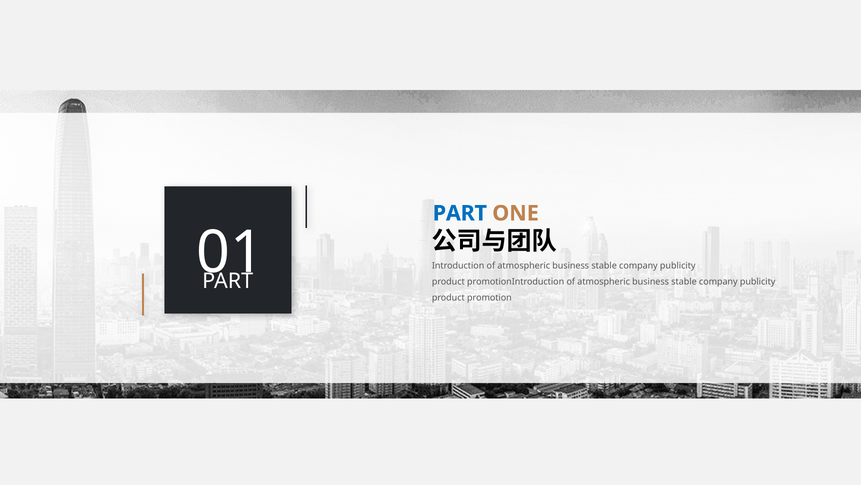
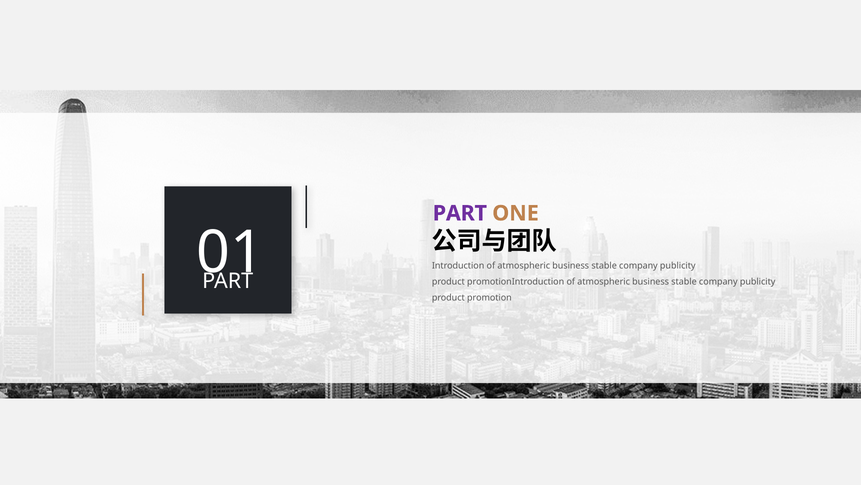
PART at (460, 213) colour: blue -> purple
